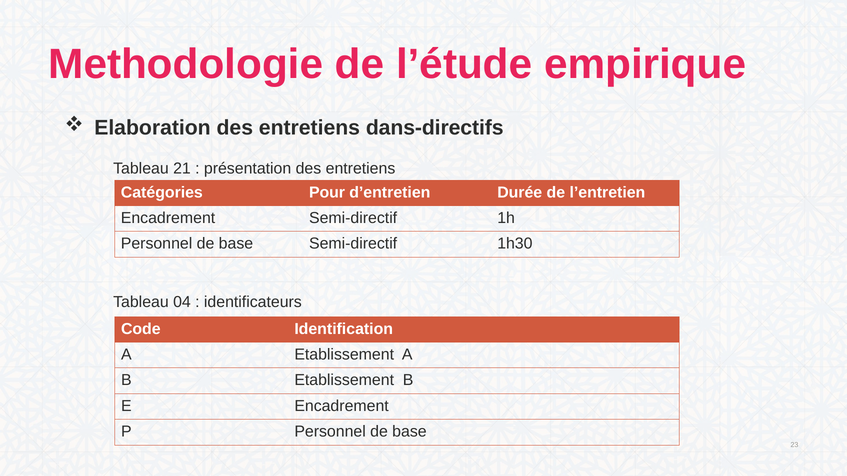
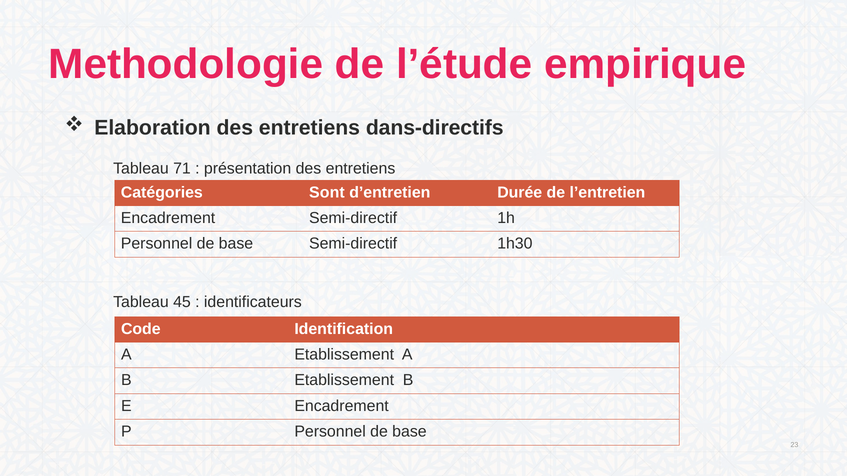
21: 21 -> 71
Pour: Pour -> Sont
04: 04 -> 45
